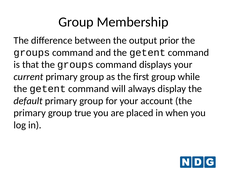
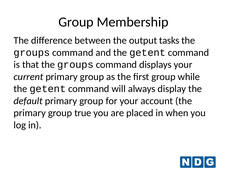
prior: prior -> tasks
